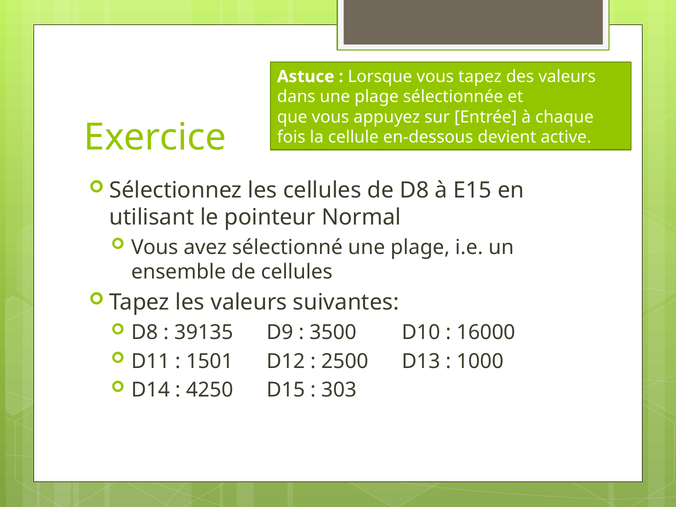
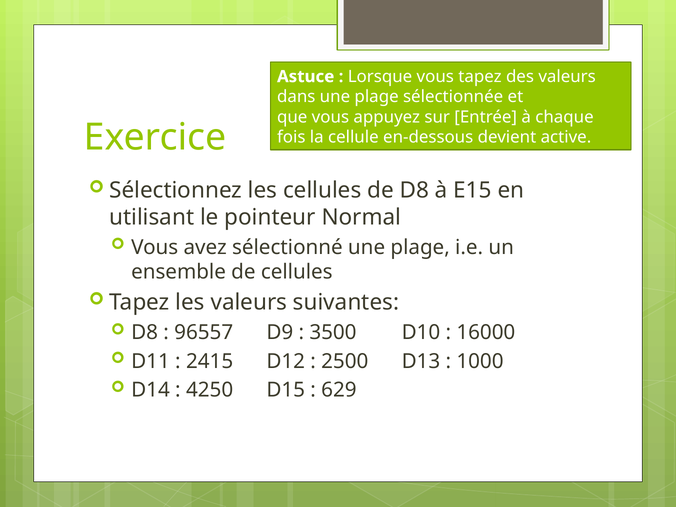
39135: 39135 -> 96557
1501: 1501 -> 2415
303: 303 -> 629
